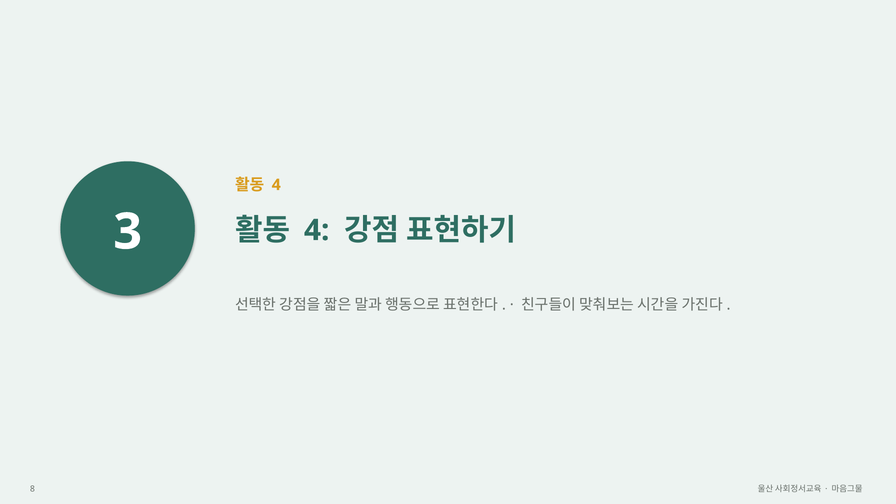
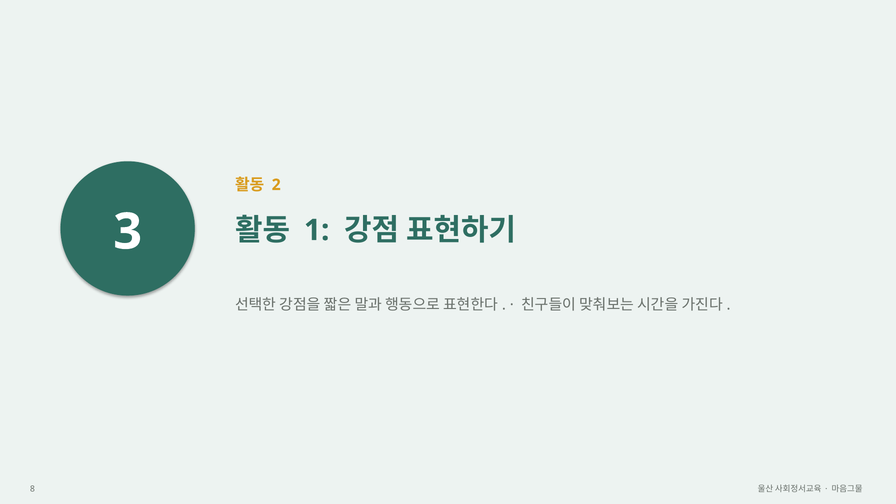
4 at (276, 185): 4 -> 2
4 at (317, 230): 4 -> 1
